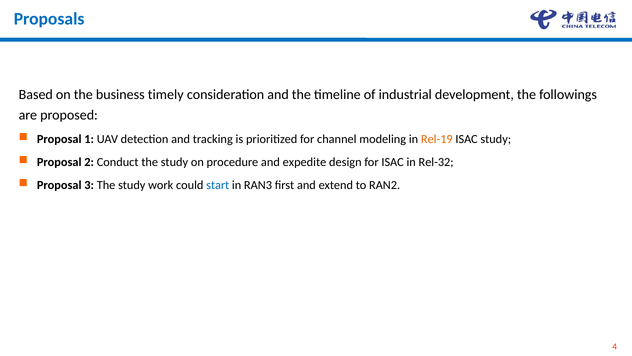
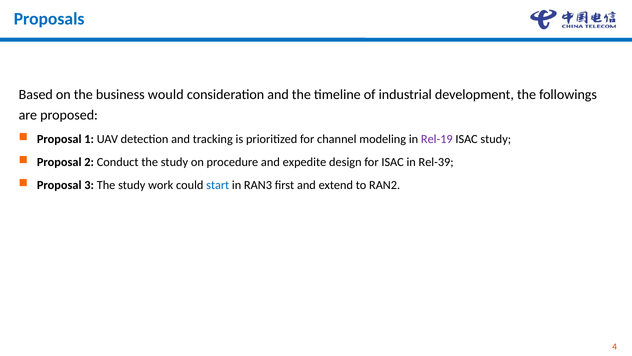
timely: timely -> would
Rel-19 colour: orange -> purple
Rel-32: Rel-32 -> Rel-39
